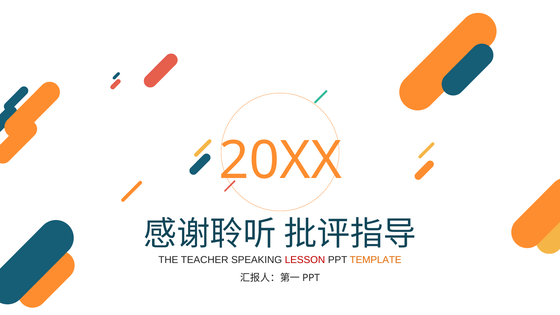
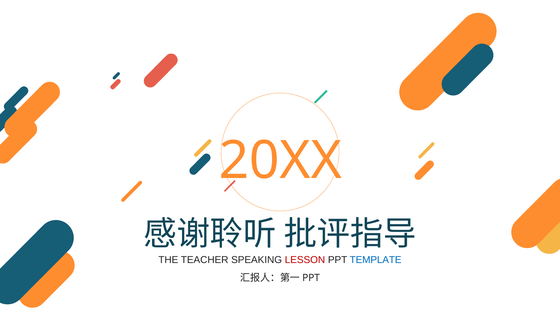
TEMPLATE colour: orange -> blue
